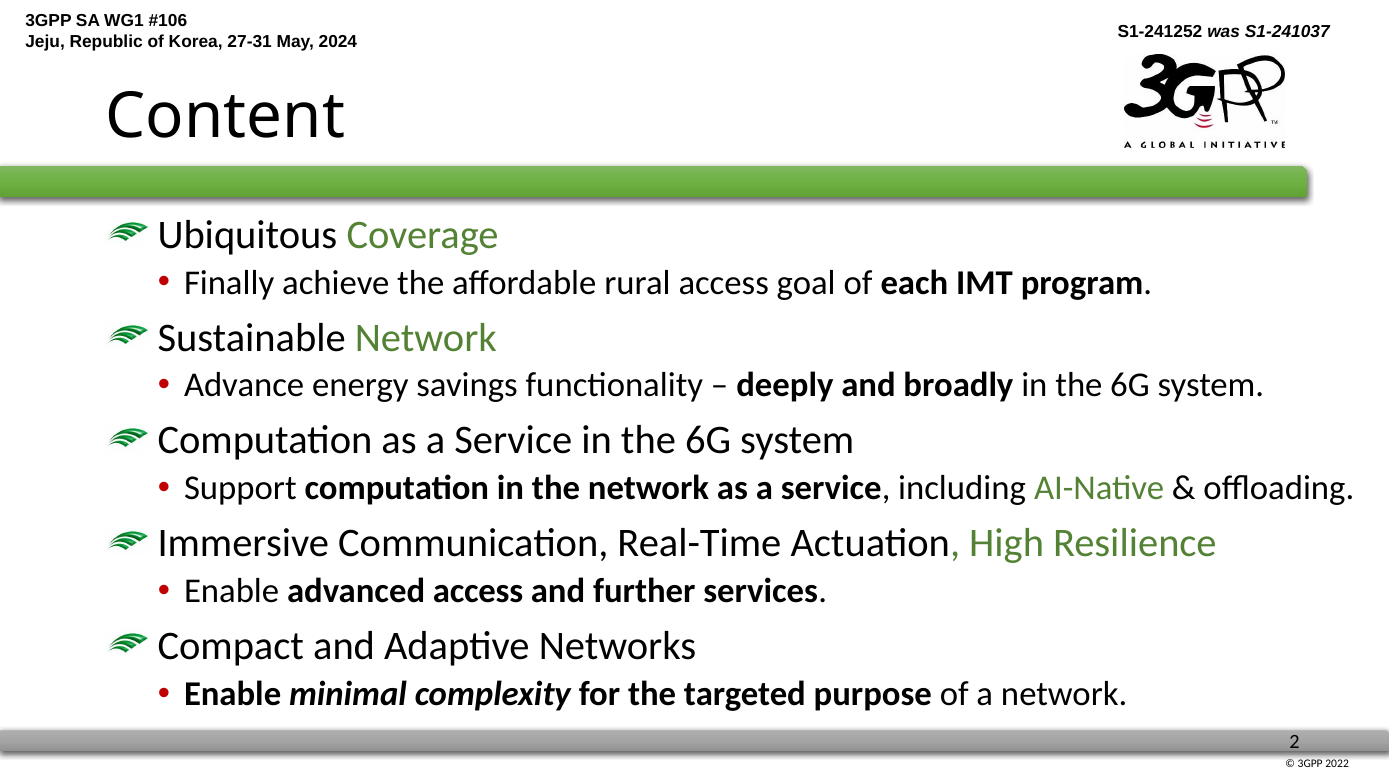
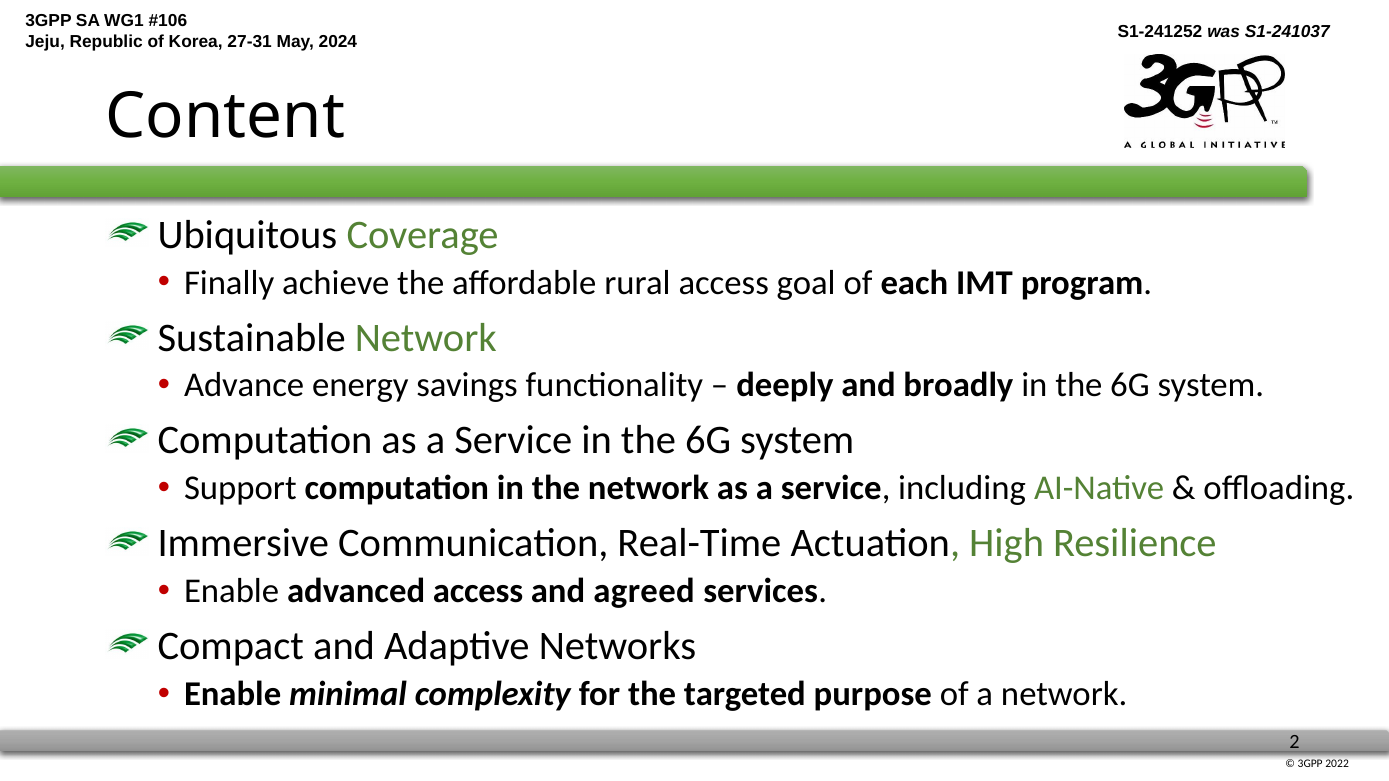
further: further -> agreed
